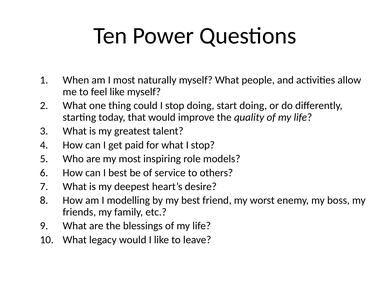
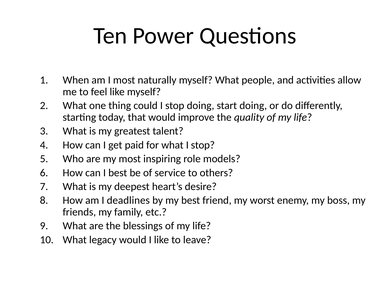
modelling: modelling -> deadlines
